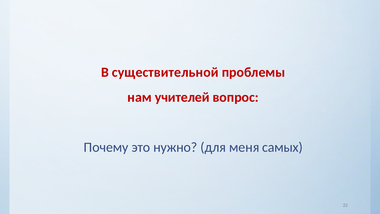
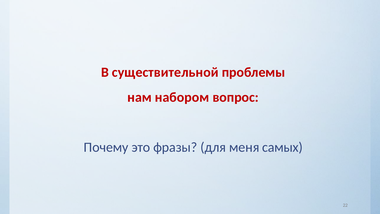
учителей: учителей -> набором
нужно: нужно -> фразы
